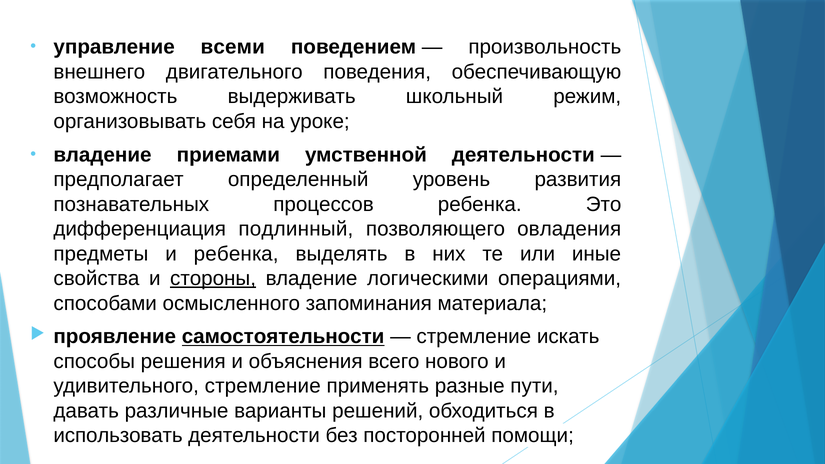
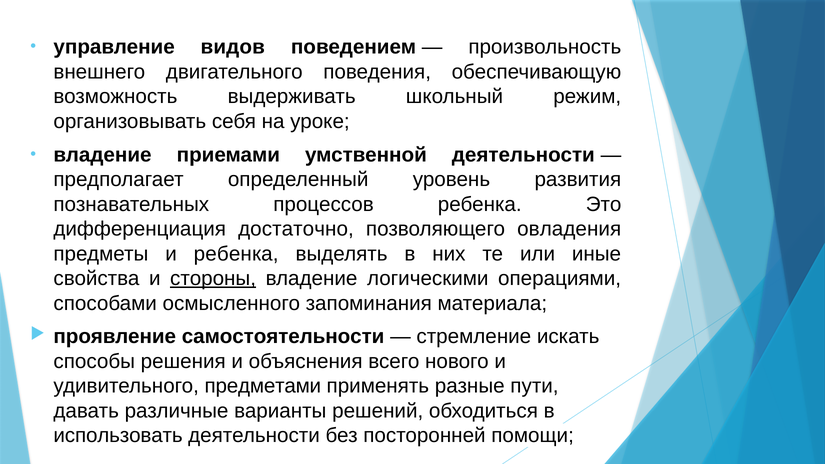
всеми: всеми -> видов
подлинный: подлинный -> достаточно
самостоятельности underline: present -> none
удивительного стремление: стремление -> предметами
